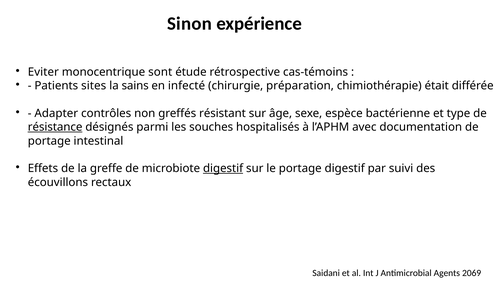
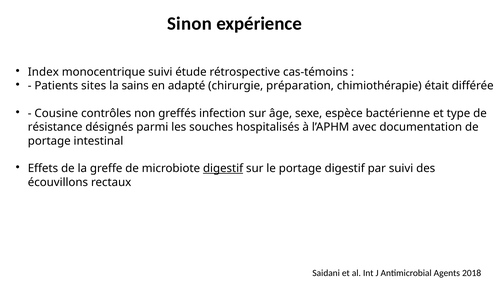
Eviter: Eviter -> Index
monocentrique sont: sont -> suivi
infecté: infecté -> adapté
Adapter: Adapter -> Cousine
résistant: résistant -> infection
résistance underline: present -> none
2069: 2069 -> 2018
